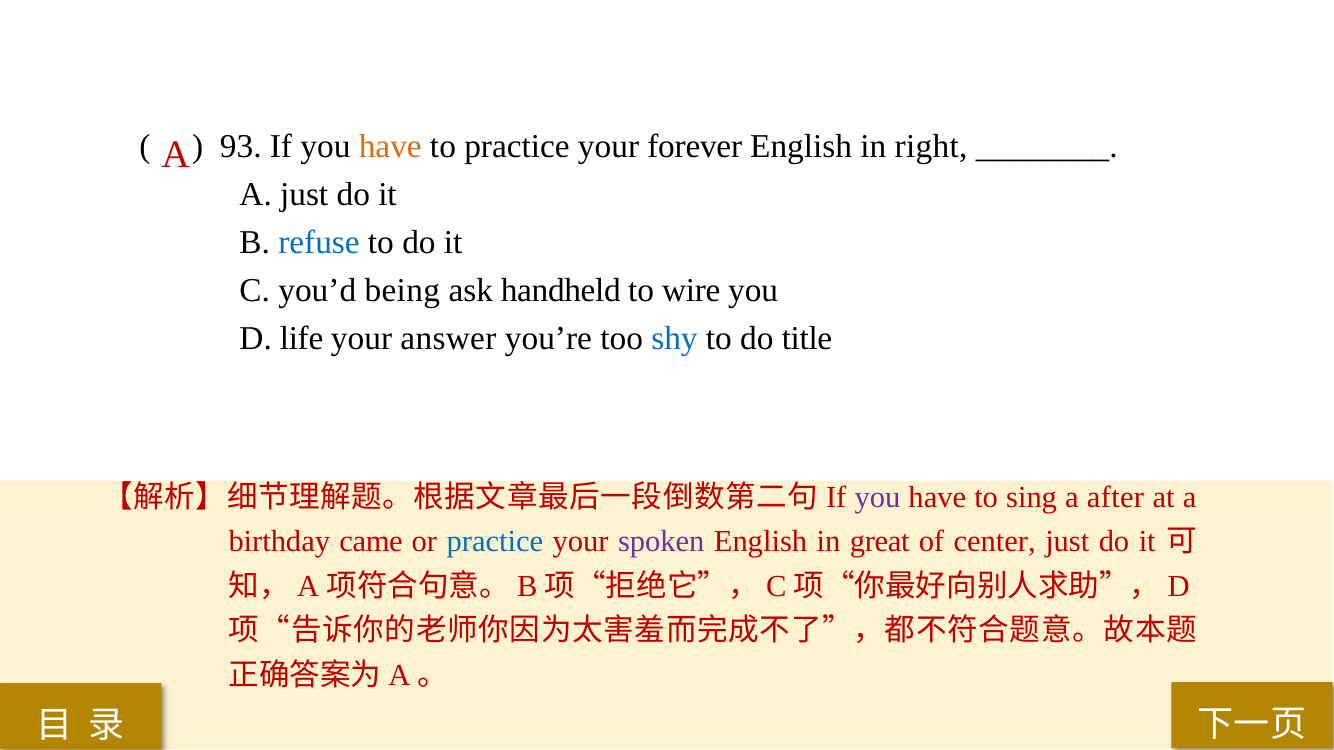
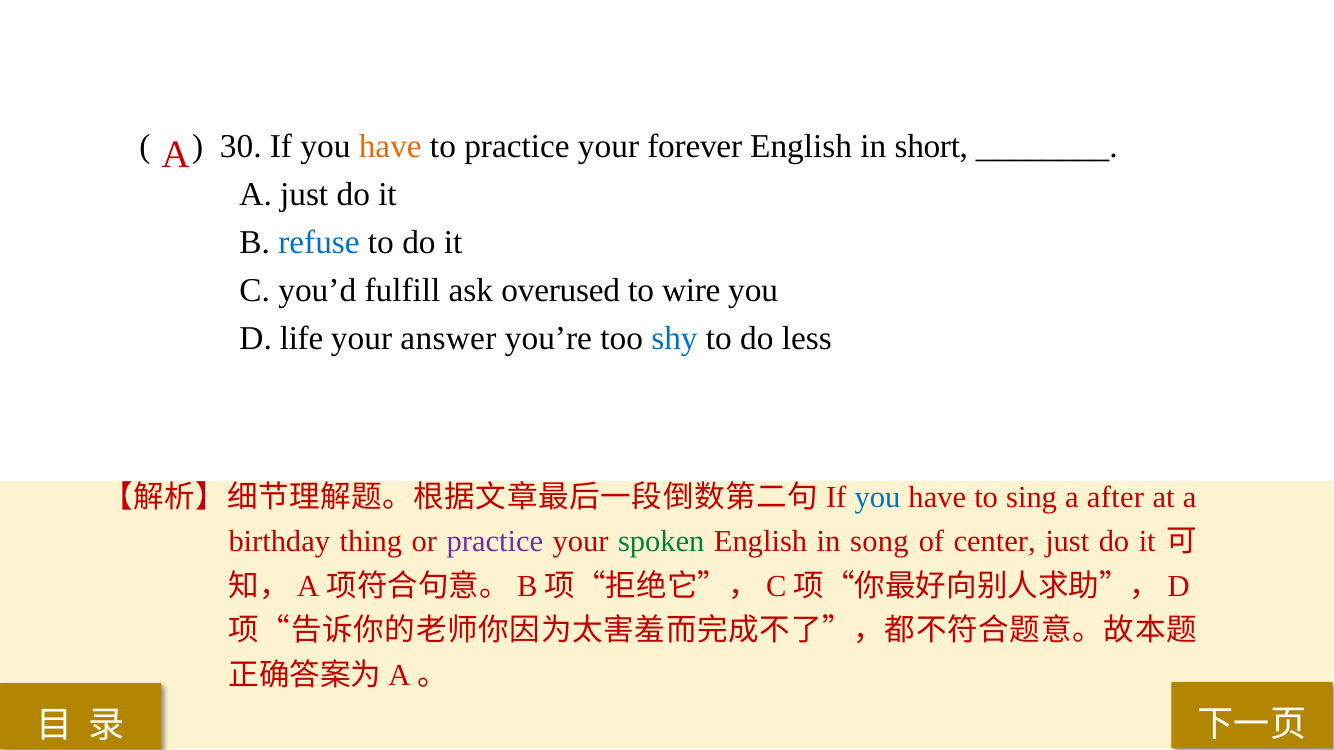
93: 93 -> 30
right: right -> short
being: being -> fulfill
handheld: handheld -> overused
title: title -> less
you at (877, 498) colour: purple -> blue
came: came -> thing
practice at (495, 542) colour: blue -> purple
spoken colour: purple -> green
great: great -> song
